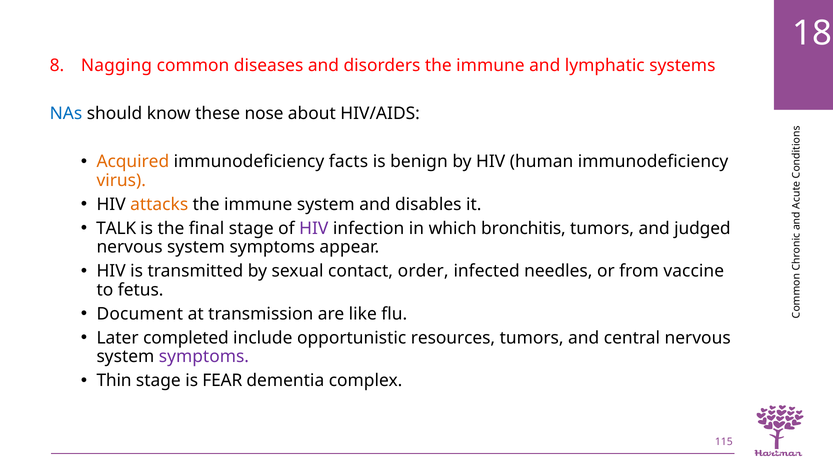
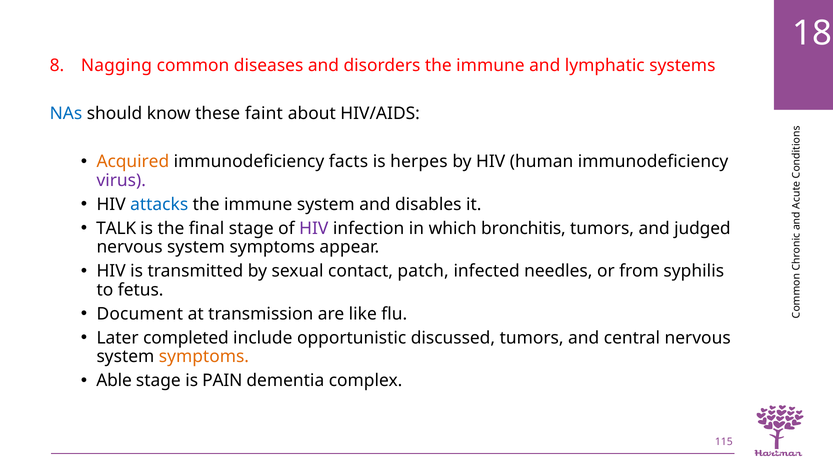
nose: nose -> faint
benign: benign -> herpes
virus colour: orange -> purple
attacks colour: orange -> blue
order: order -> patch
vaccine: vaccine -> syphilis
resources: resources -> discussed
symptoms at (204, 356) colour: purple -> orange
Thin: Thin -> Able
FEAR: FEAR -> PAIN
